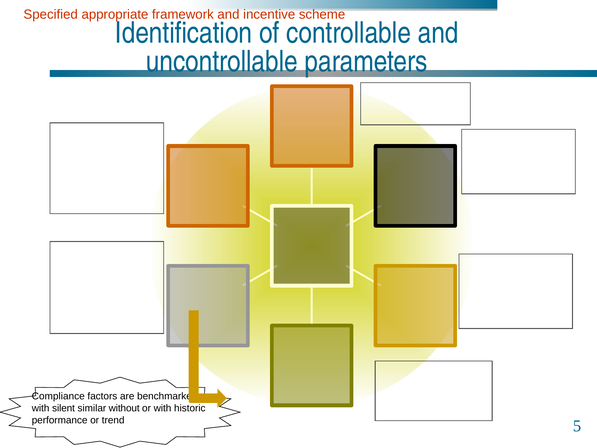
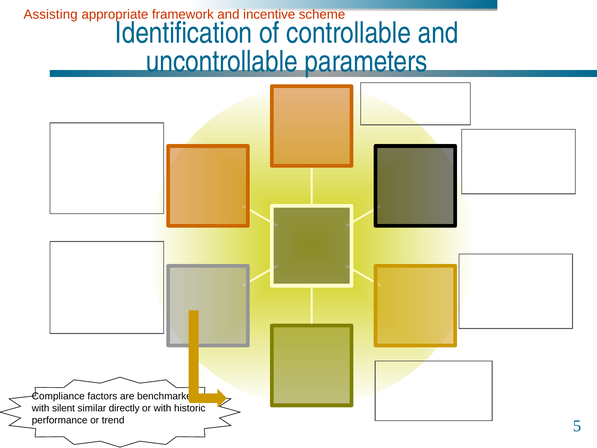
Specified: Specified -> Assisting
without: without -> directly
